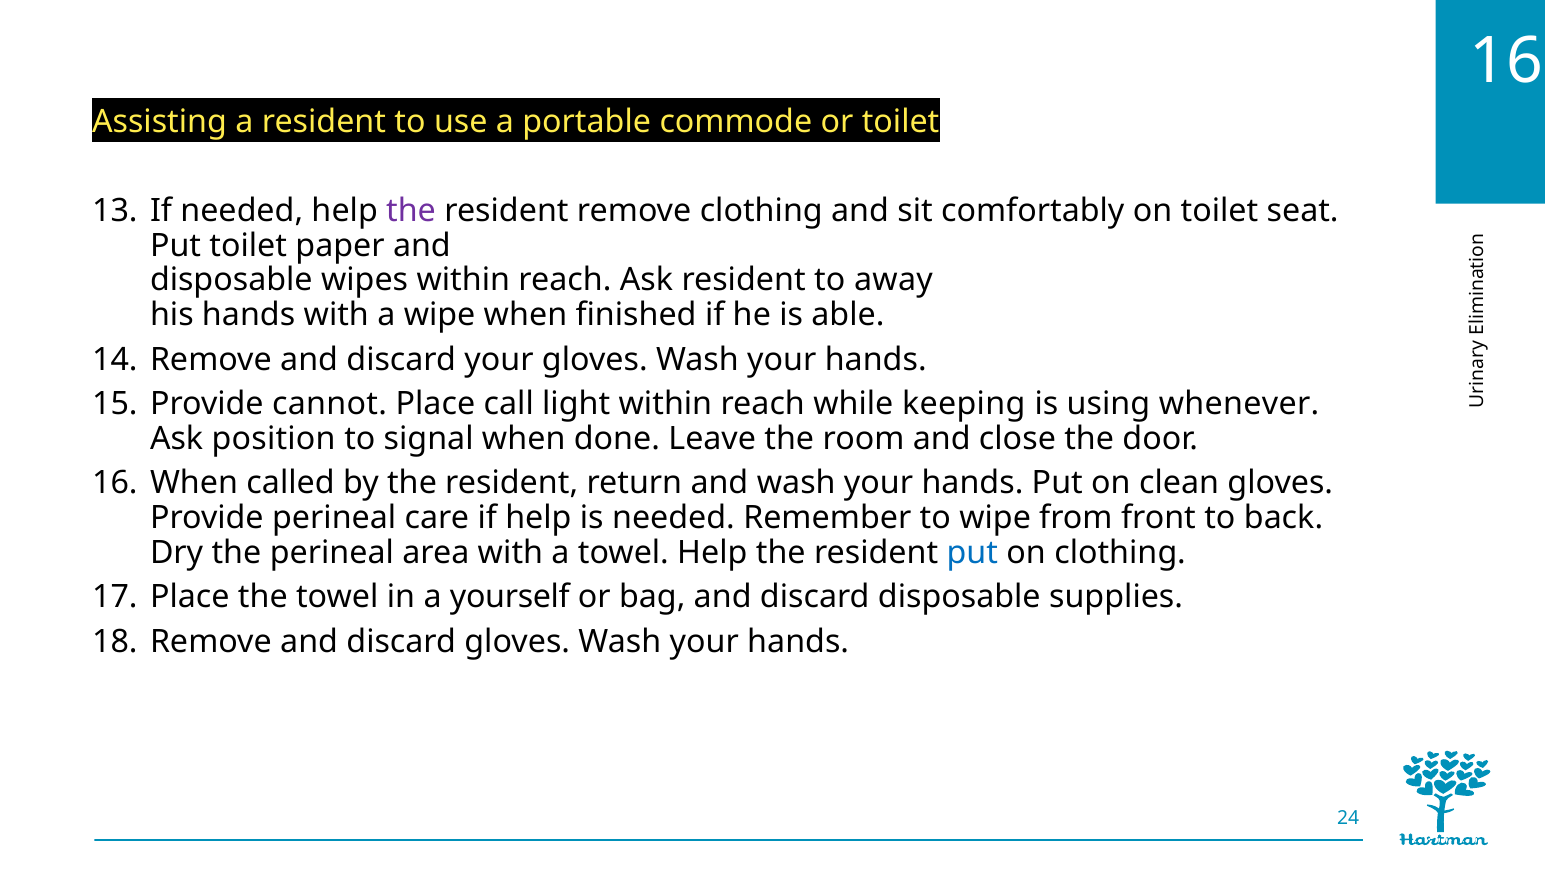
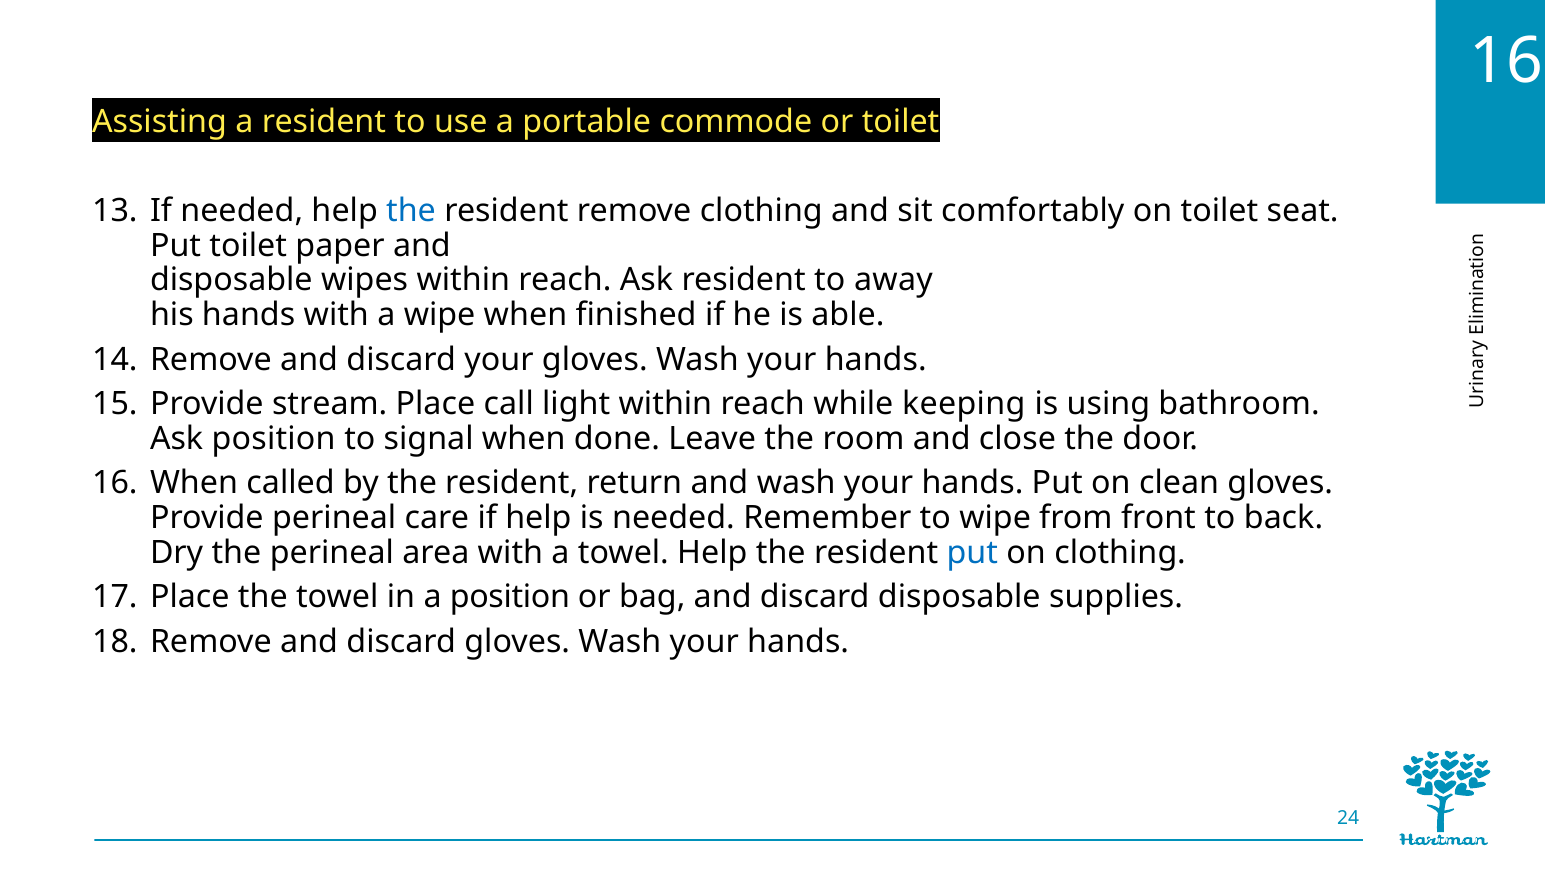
the at (411, 211) colour: purple -> blue
cannot: cannot -> stream
whenever: whenever -> bathroom
a yourself: yourself -> position
